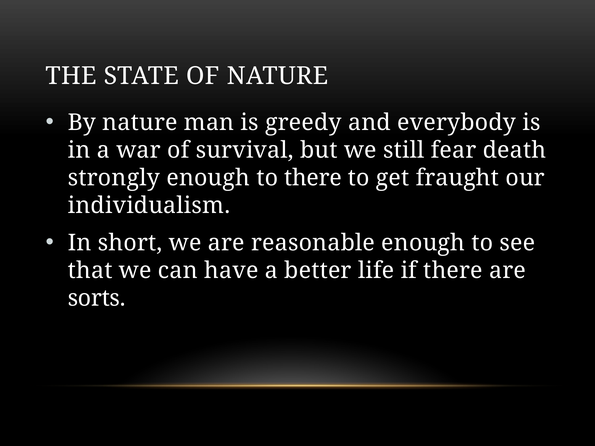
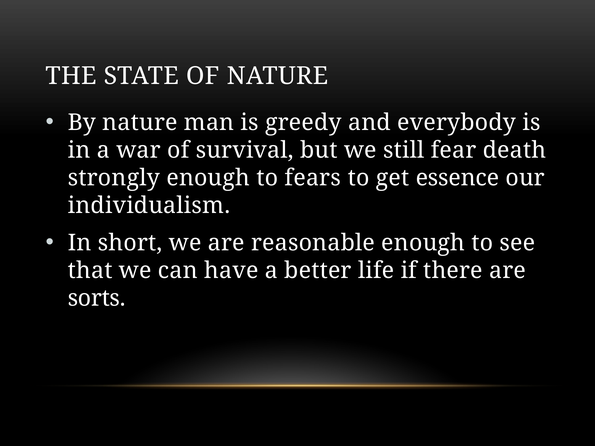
to there: there -> fears
fraught: fraught -> essence
